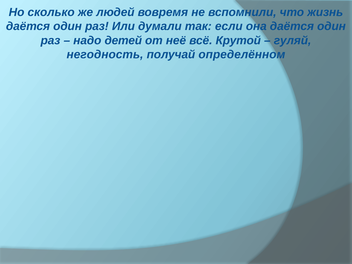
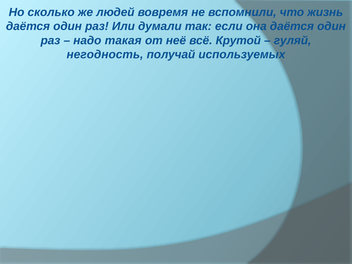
детей: детей -> такая
определённом: определённом -> используемых
